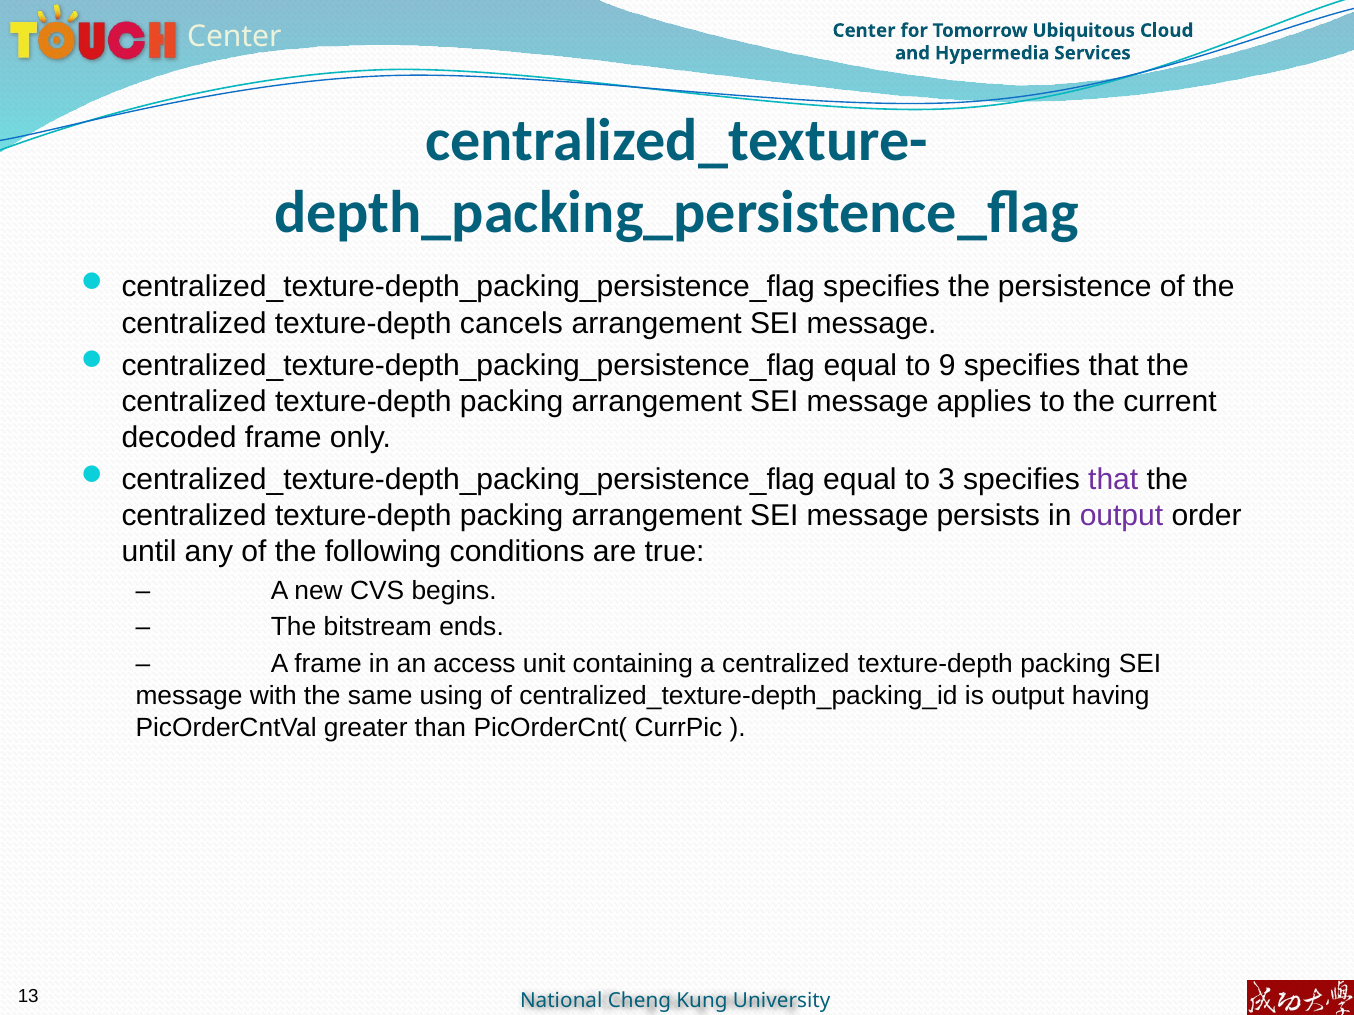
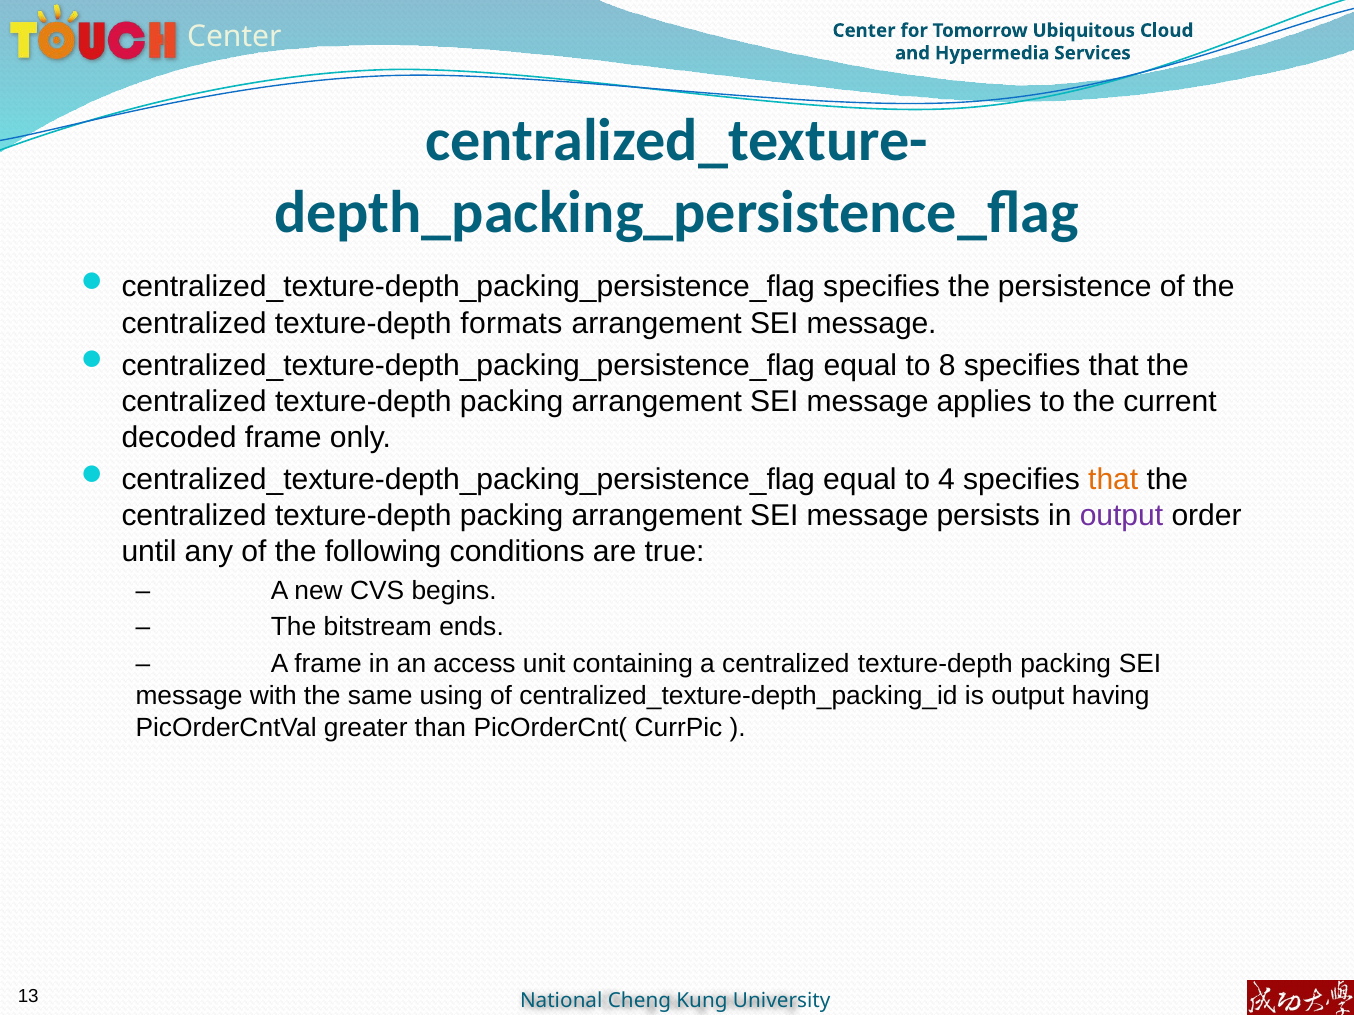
cancels: cancels -> formats
9: 9 -> 8
3: 3 -> 4
that at (1113, 480) colour: purple -> orange
